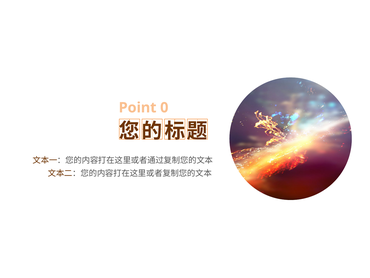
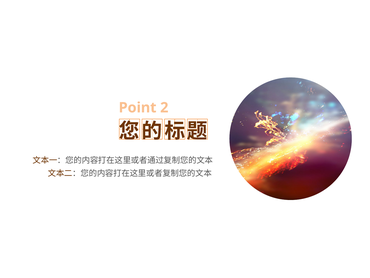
0: 0 -> 2
